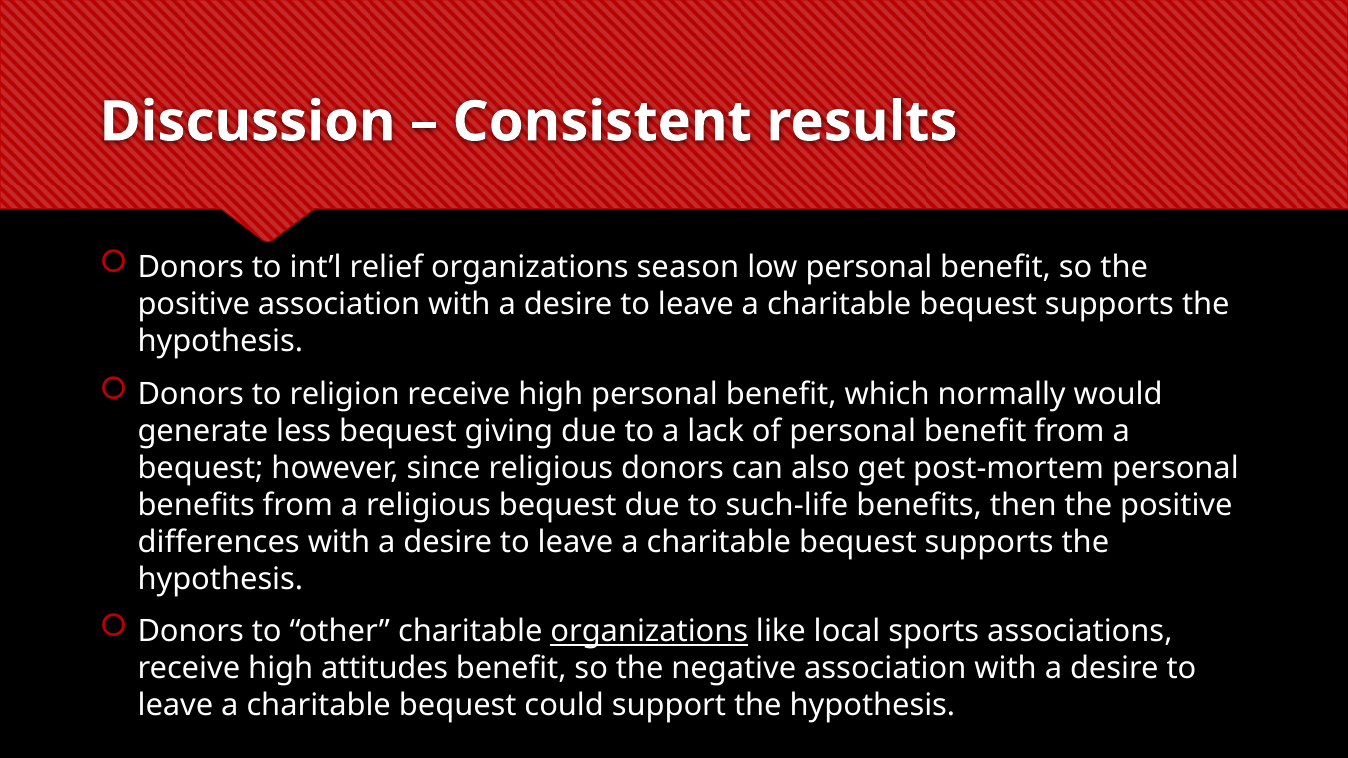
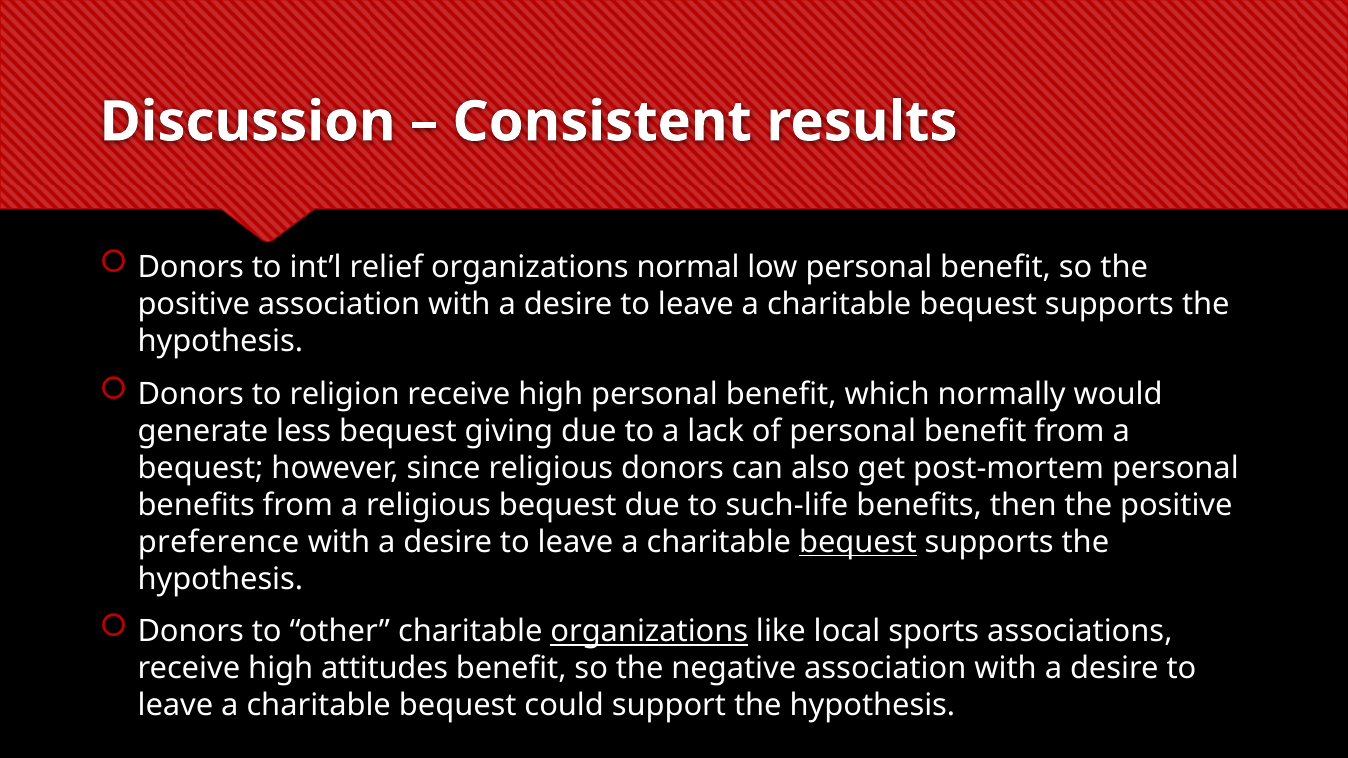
season: season -> normal
differences: differences -> preference
bequest at (858, 542) underline: none -> present
